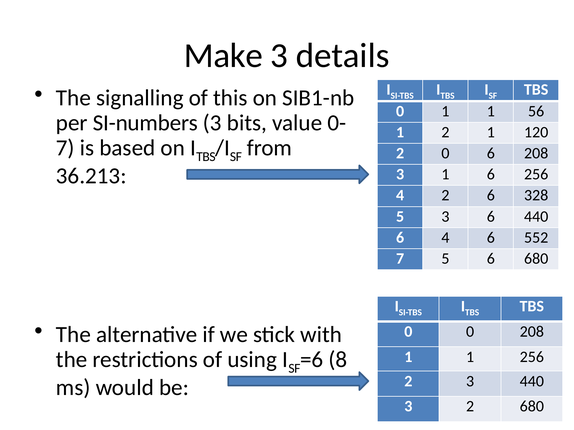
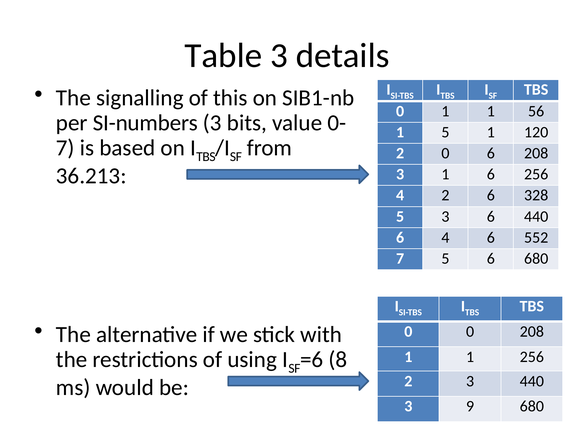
Make: Make -> Table
1 2: 2 -> 5
3 2: 2 -> 9
